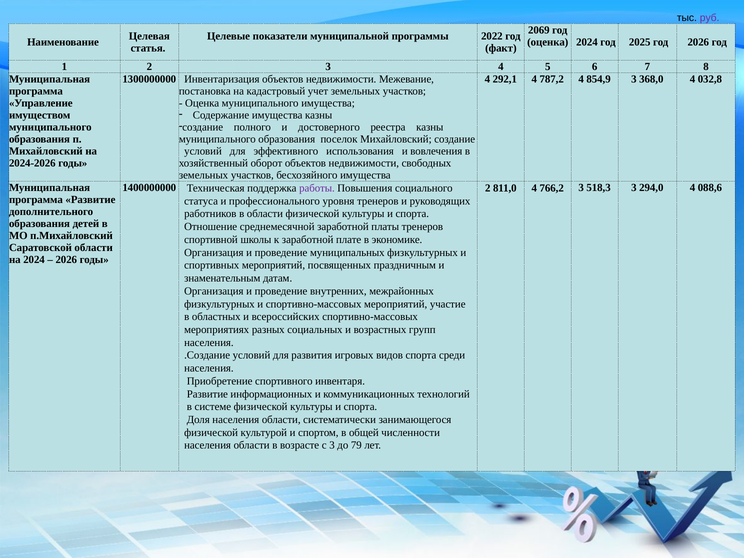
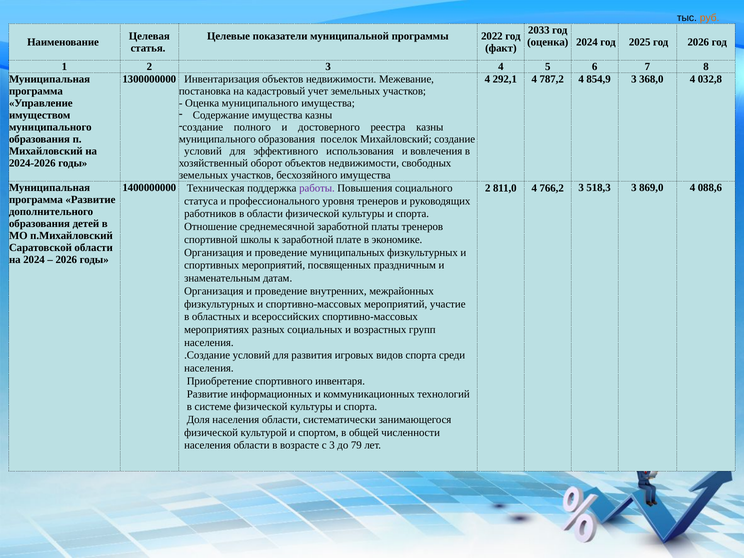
руб colour: purple -> orange
2069: 2069 -> 2033
294,0: 294,0 -> 869,0
